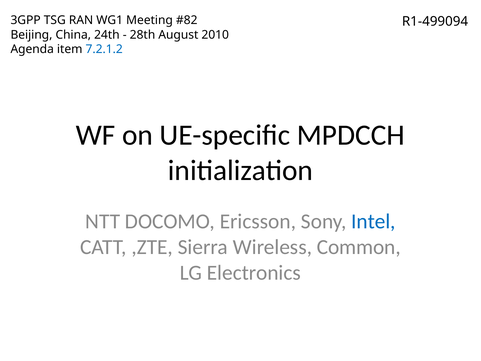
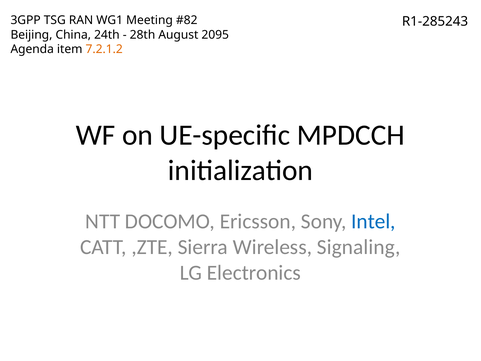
R1-499094: R1-499094 -> R1-285243
2010: 2010 -> 2095
7.2.1.2 colour: blue -> orange
Common: Common -> Signaling
